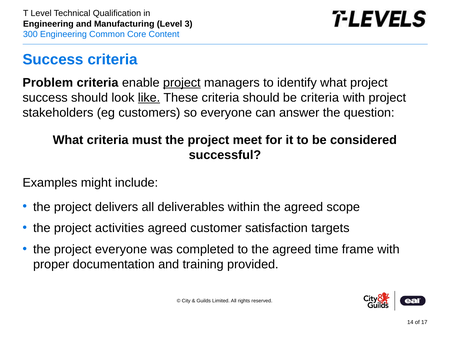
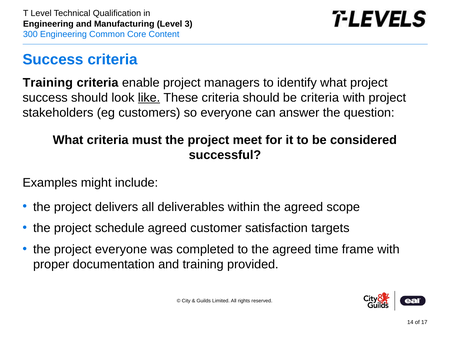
Problem at (48, 83): Problem -> Training
project at (182, 83) underline: present -> none
activities: activities -> schedule
